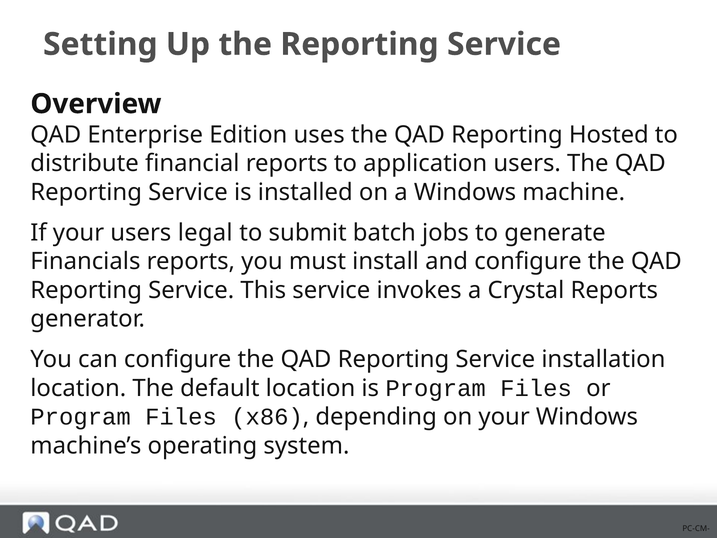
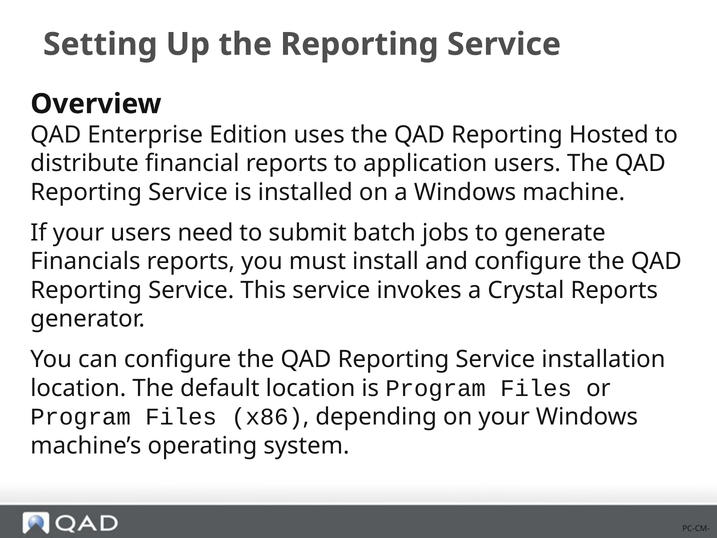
legal: legal -> need
